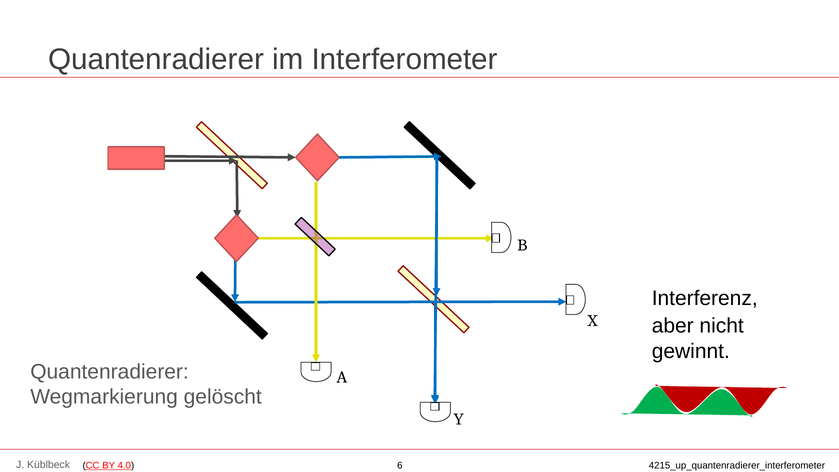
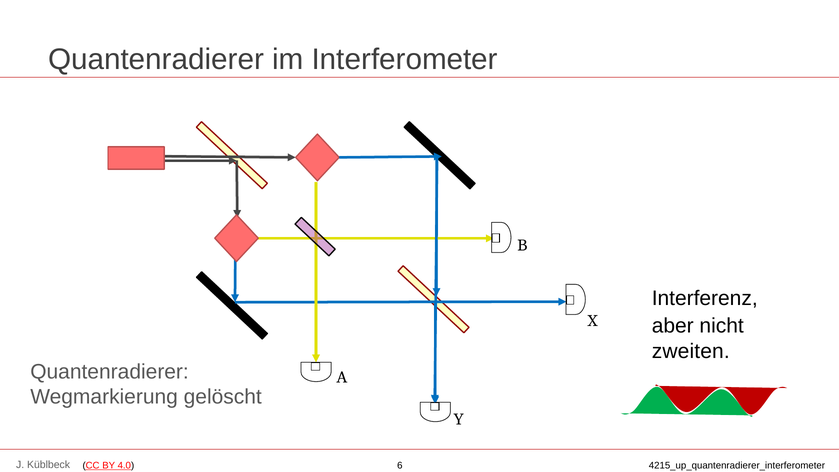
gewinnt: gewinnt -> zweiten
